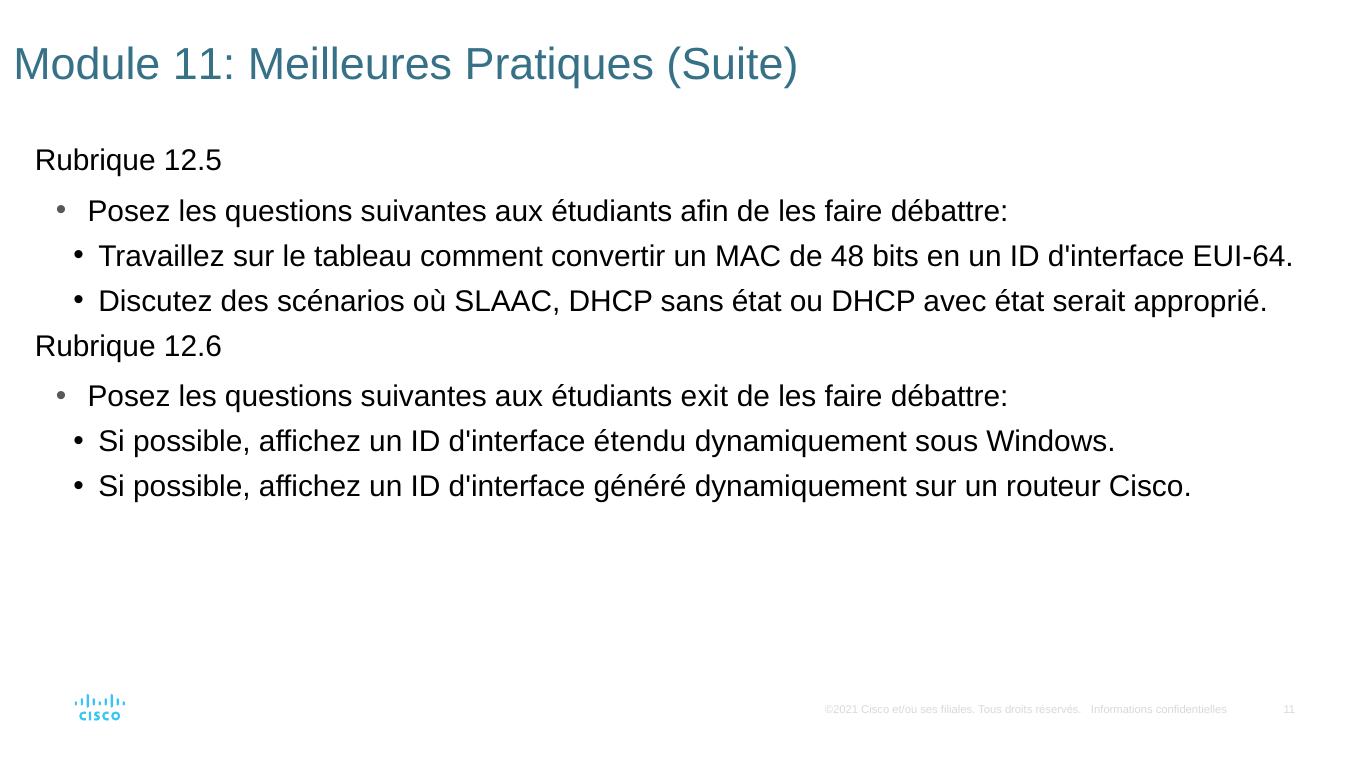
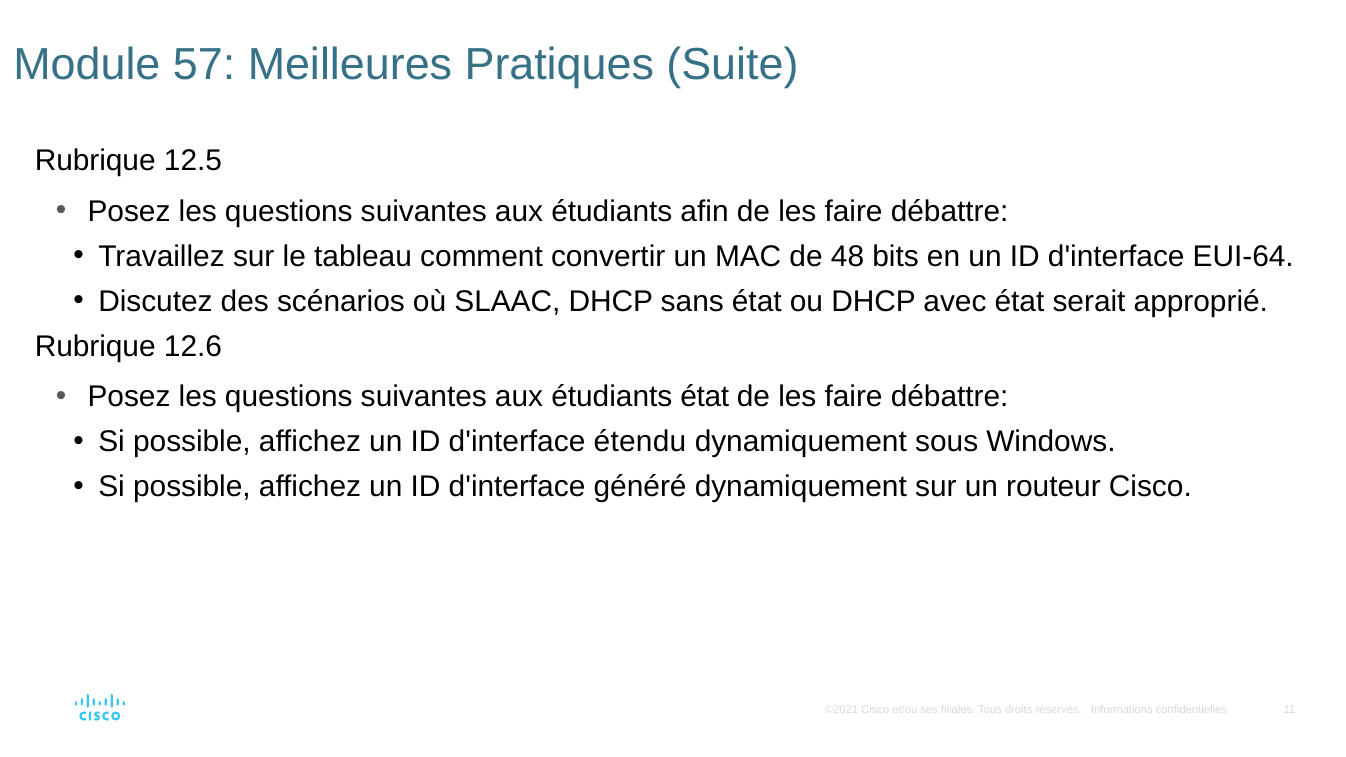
Module 11: 11 -> 57
étudiants exit: exit -> état
